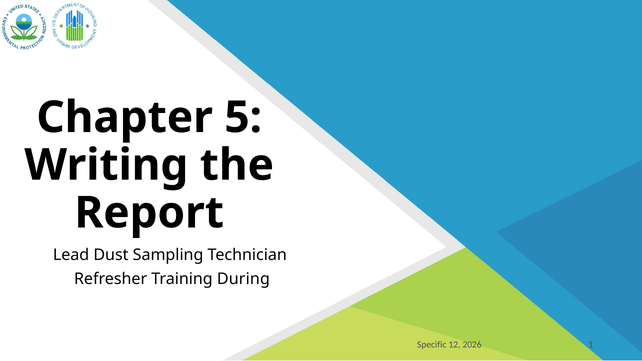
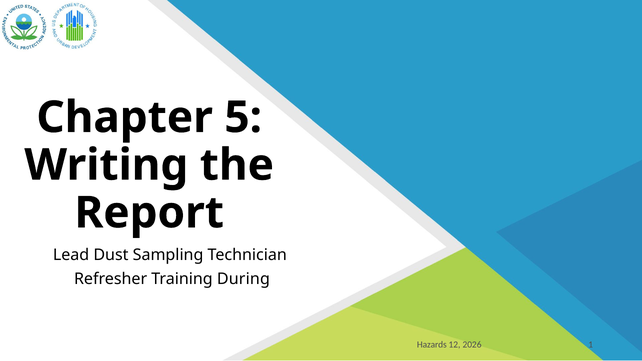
Specific: Specific -> Hazards
